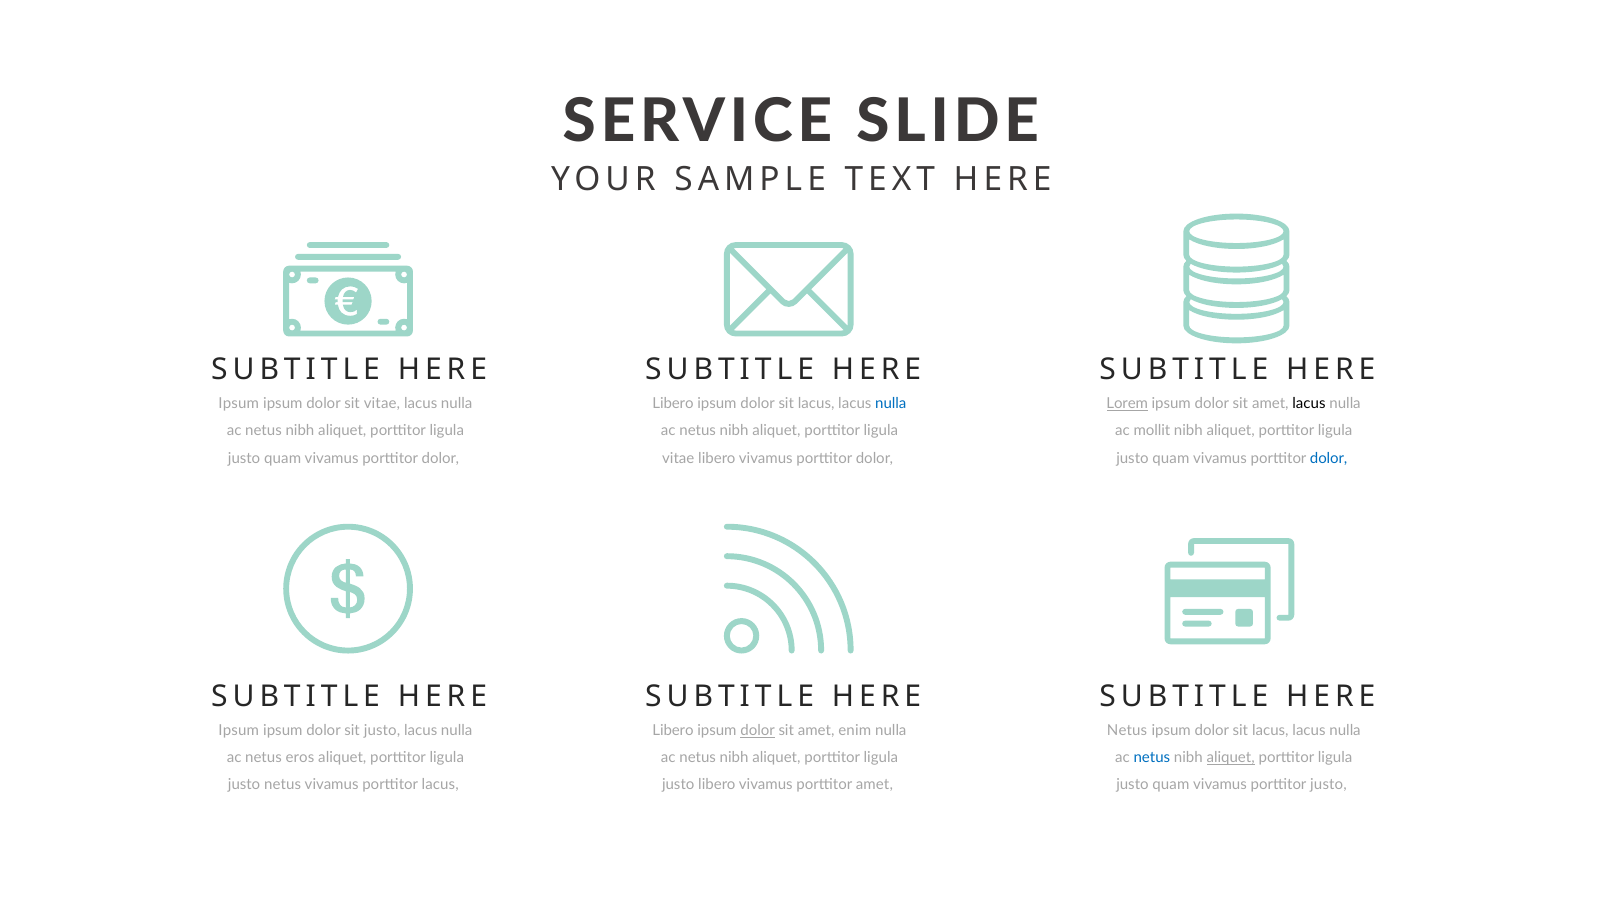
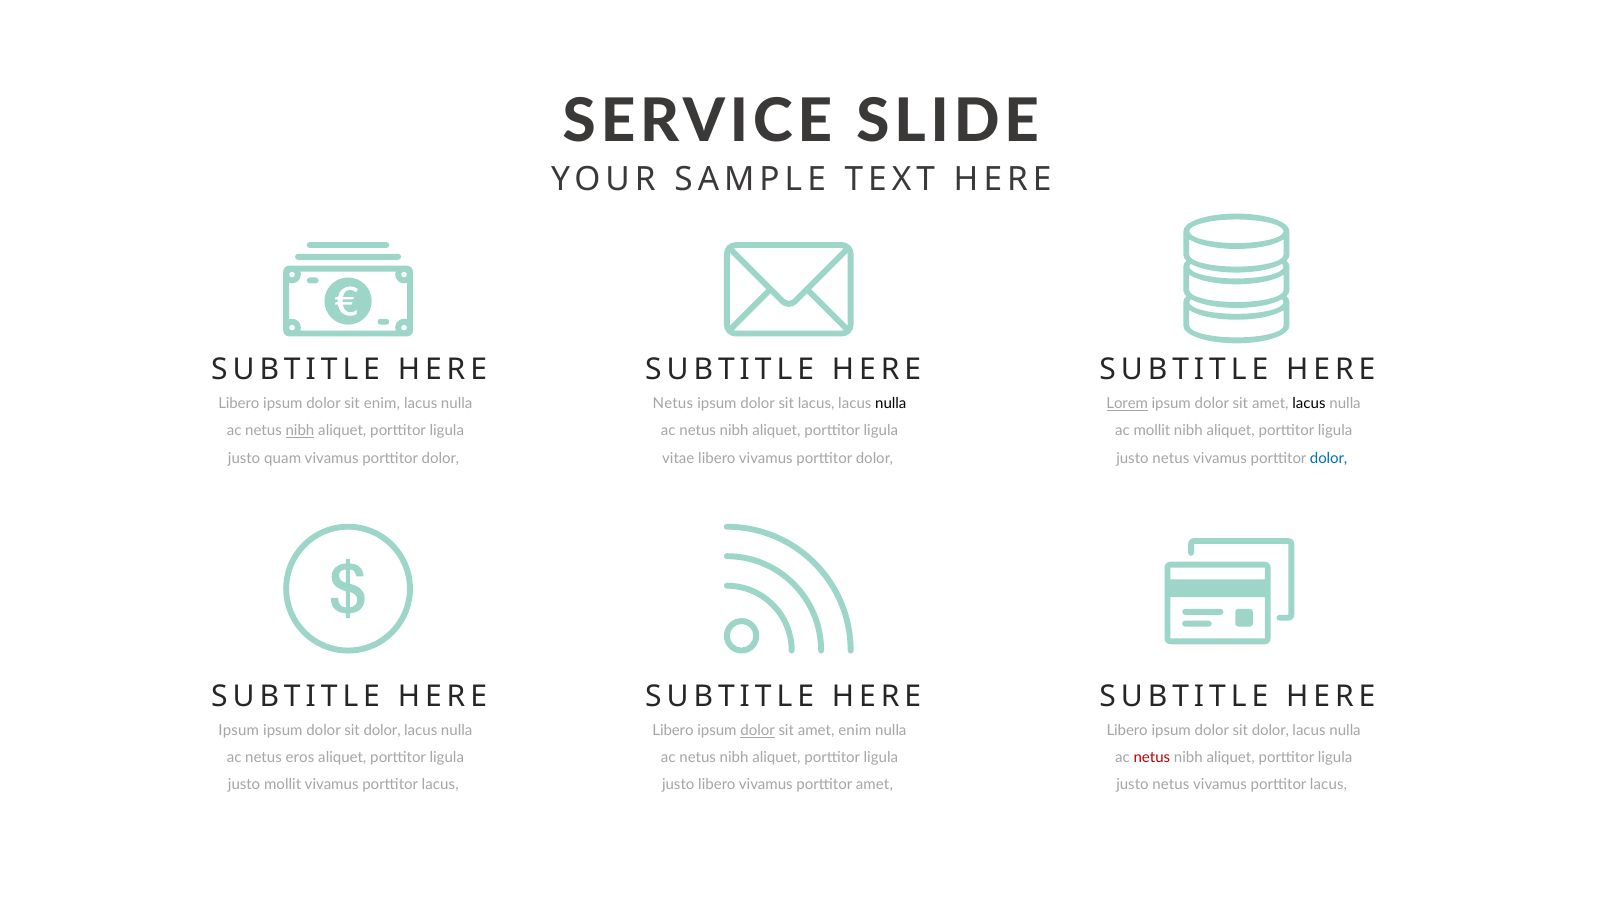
Ipsum at (239, 404): Ipsum -> Libero
sit vitae: vitae -> enim
Libero at (673, 404): Libero -> Netus
nulla at (891, 404) colour: blue -> black
nibh at (300, 431) underline: none -> present
quam at (1171, 458): quam -> netus
justo at (382, 730): justo -> dolor
Netus at (1127, 730): Netus -> Libero
lacus at (1270, 730): lacus -> dolor
netus at (1152, 758) colour: blue -> red
aliquet at (1231, 758) underline: present -> none
justo netus: netus -> mollit
quam at (1171, 785): quam -> netus
justo at (1329, 785): justo -> lacus
